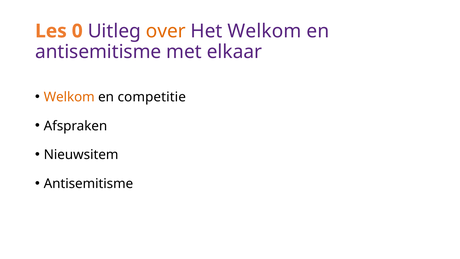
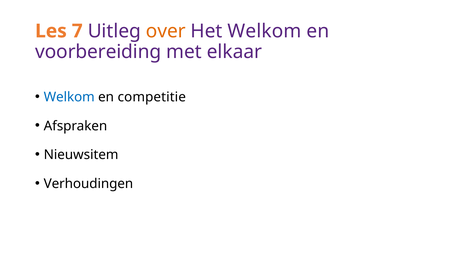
0: 0 -> 7
antisemitisme at (98, 52): antisemitisme -> voorbereiding
Welkom at (69, 97) colour: orange -> blue
Antisemitisme at (88, 184): Antisemitisme -> Verhoudingen
